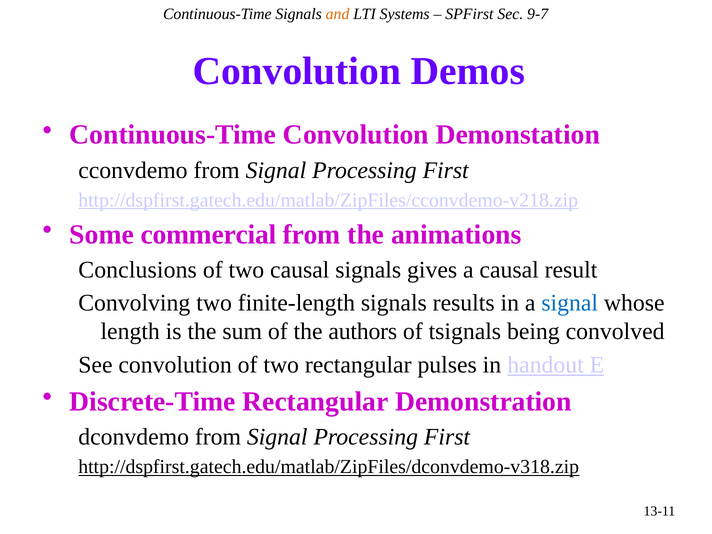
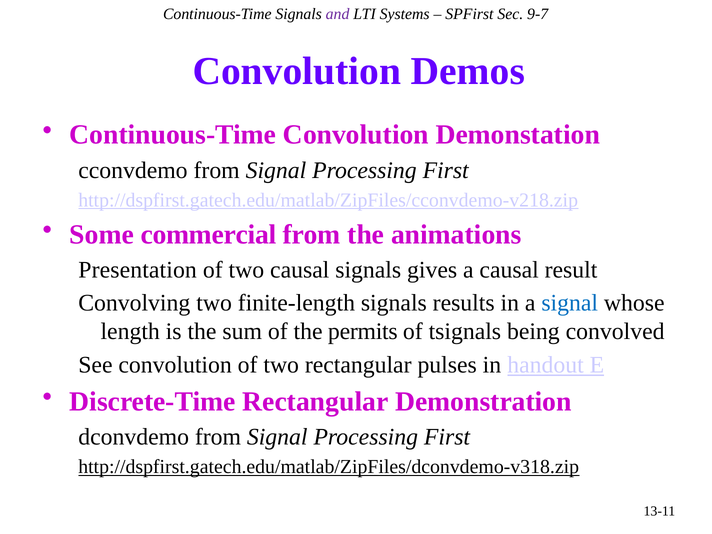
and colour: orange -> purple
Conclusions: Conclusions -> Presentation
authors: authors -> permits
